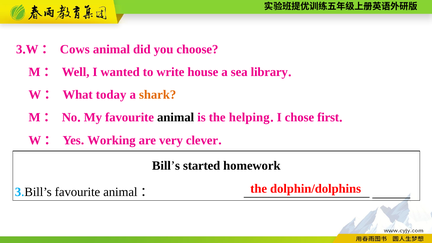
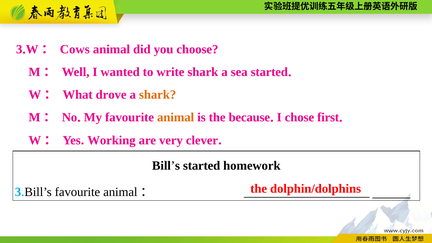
write house: house -> shark
sea library: library -> started
today: today -> drove
animal at (176, 118) colour: black -> orange
helping: helping -> because
